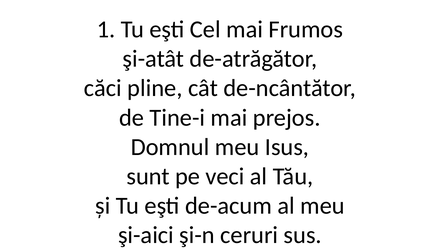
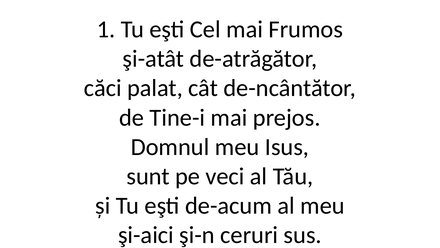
pline: pline -> palat
